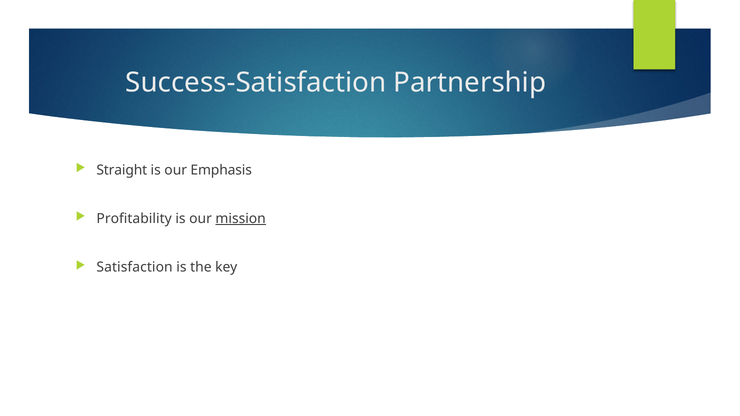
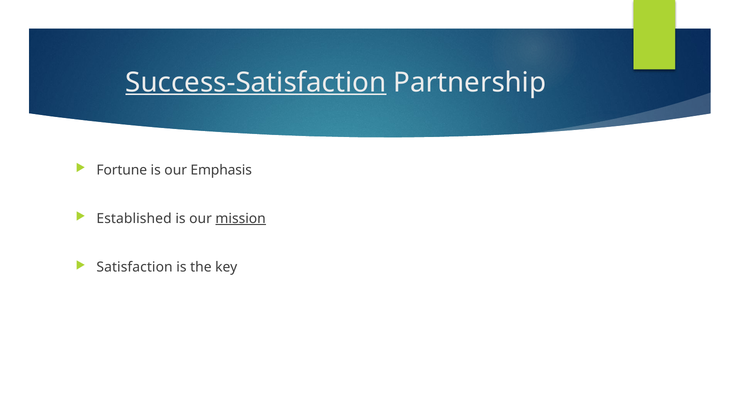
Success-Satisfaction underline: none -> present
Straight: Straight -> Fortune
Profitability: Profitability -> Established
